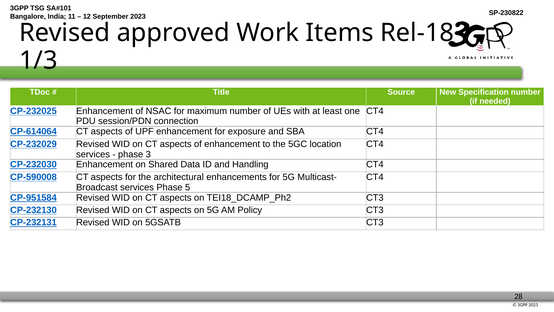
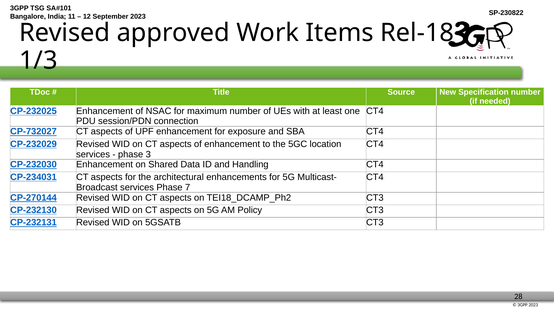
CP-614064: CP-614064 -> CP-732027
CP-590008: CP-590008 -> CP-234031
5: 5 -> 7
CP-951584: CP-951584 -> CP-270144
